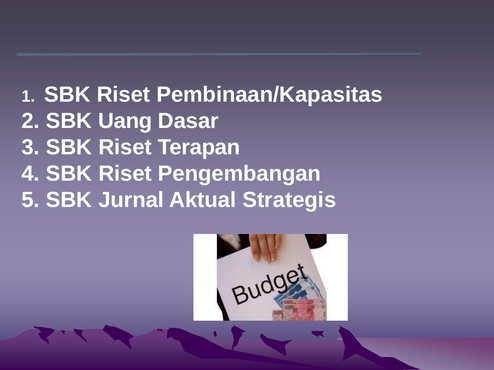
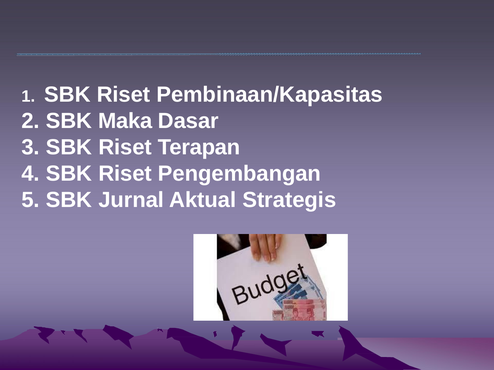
Uang: Uang -> Maka
